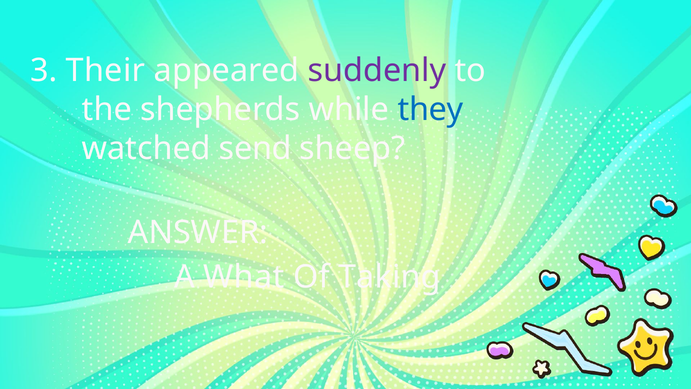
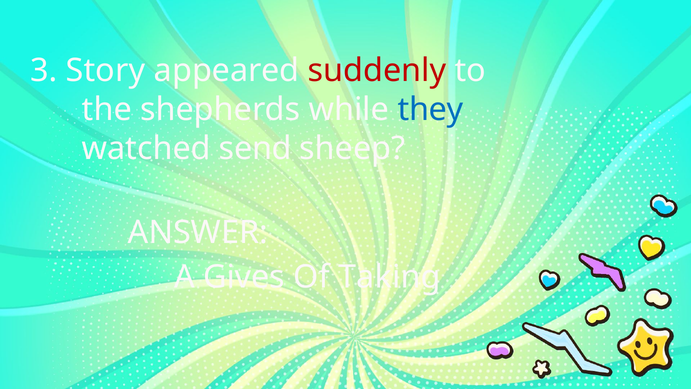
Their: Their -> Story
suddenly colour: purple -> red
What: What -> Gives
